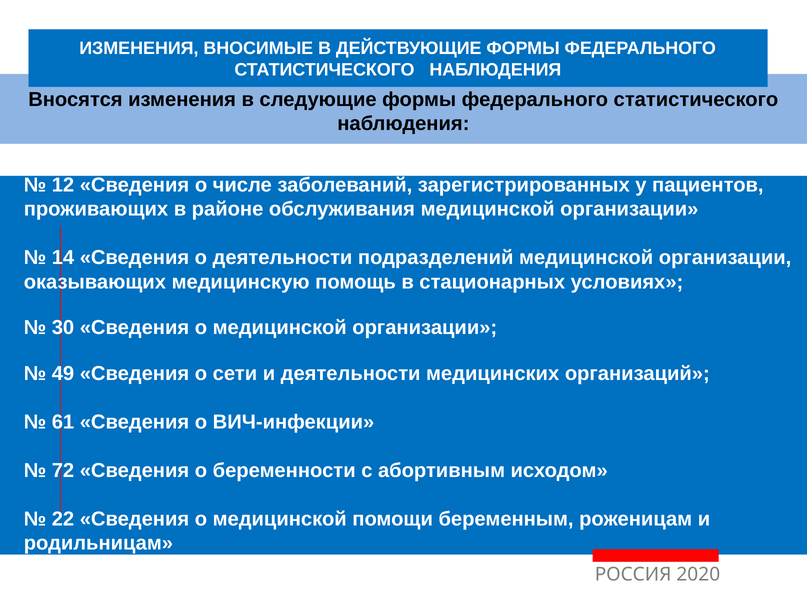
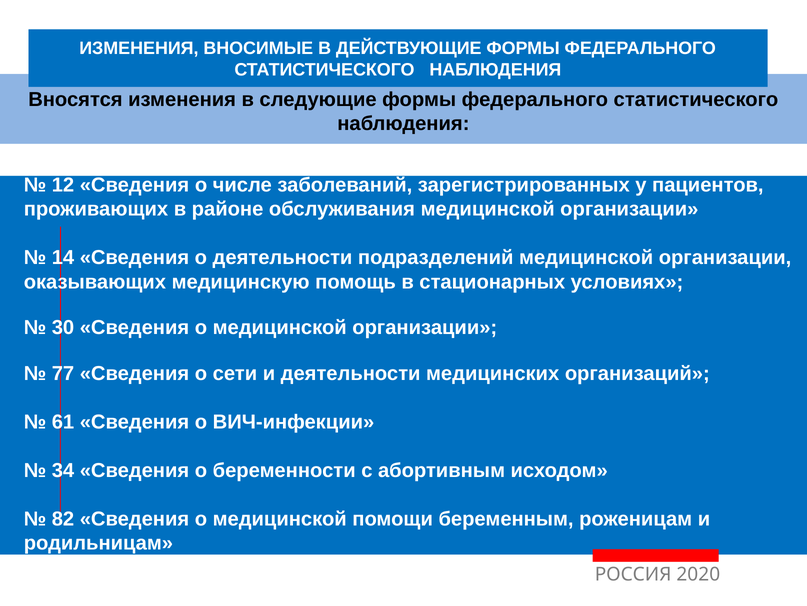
49: 49 -> 77
72: 72 -> 34
22: 22 -> 82
